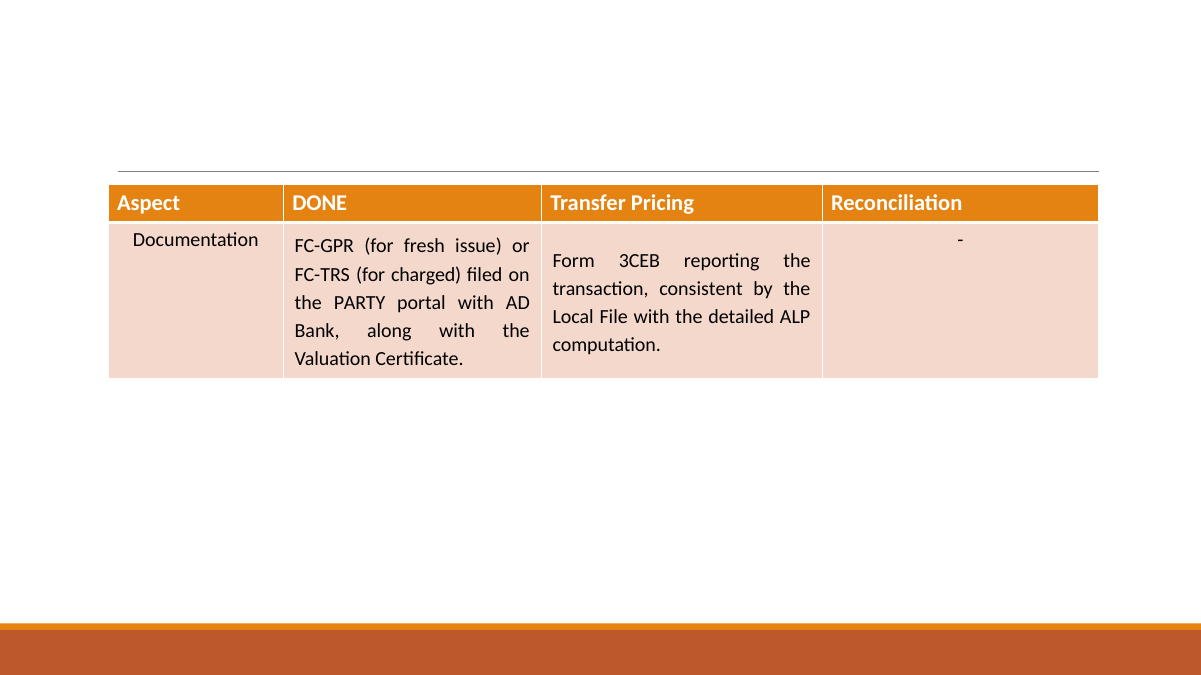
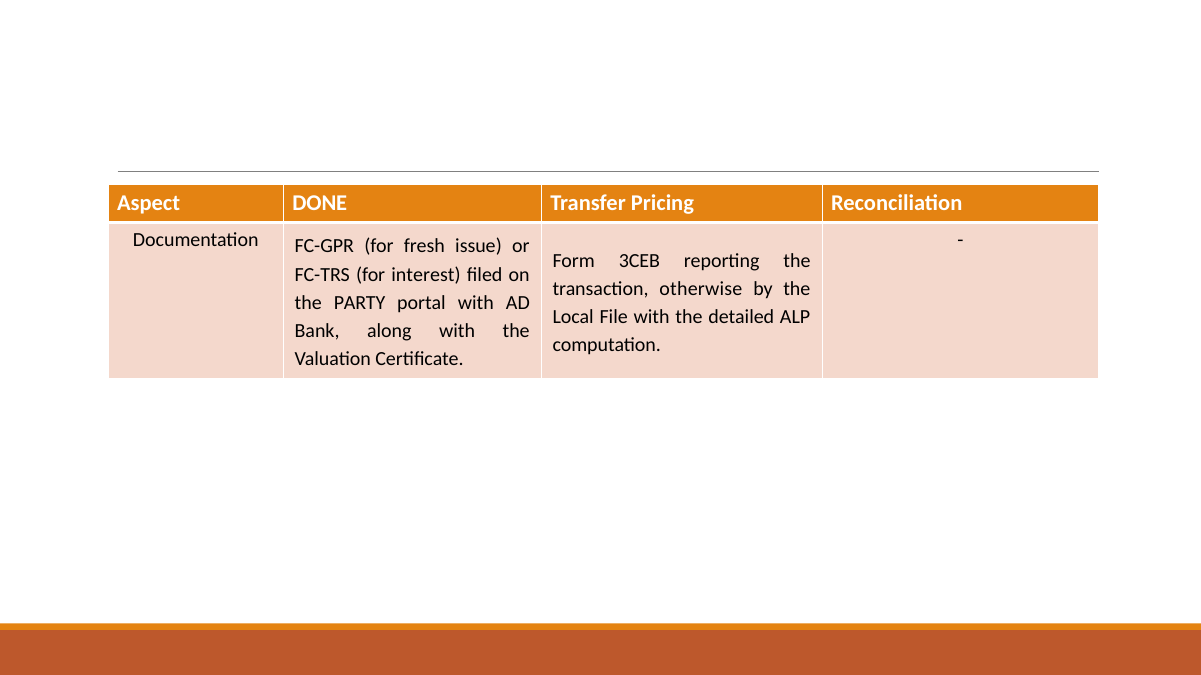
charged: charged -> interest
consistent: consistent -> otherwise
